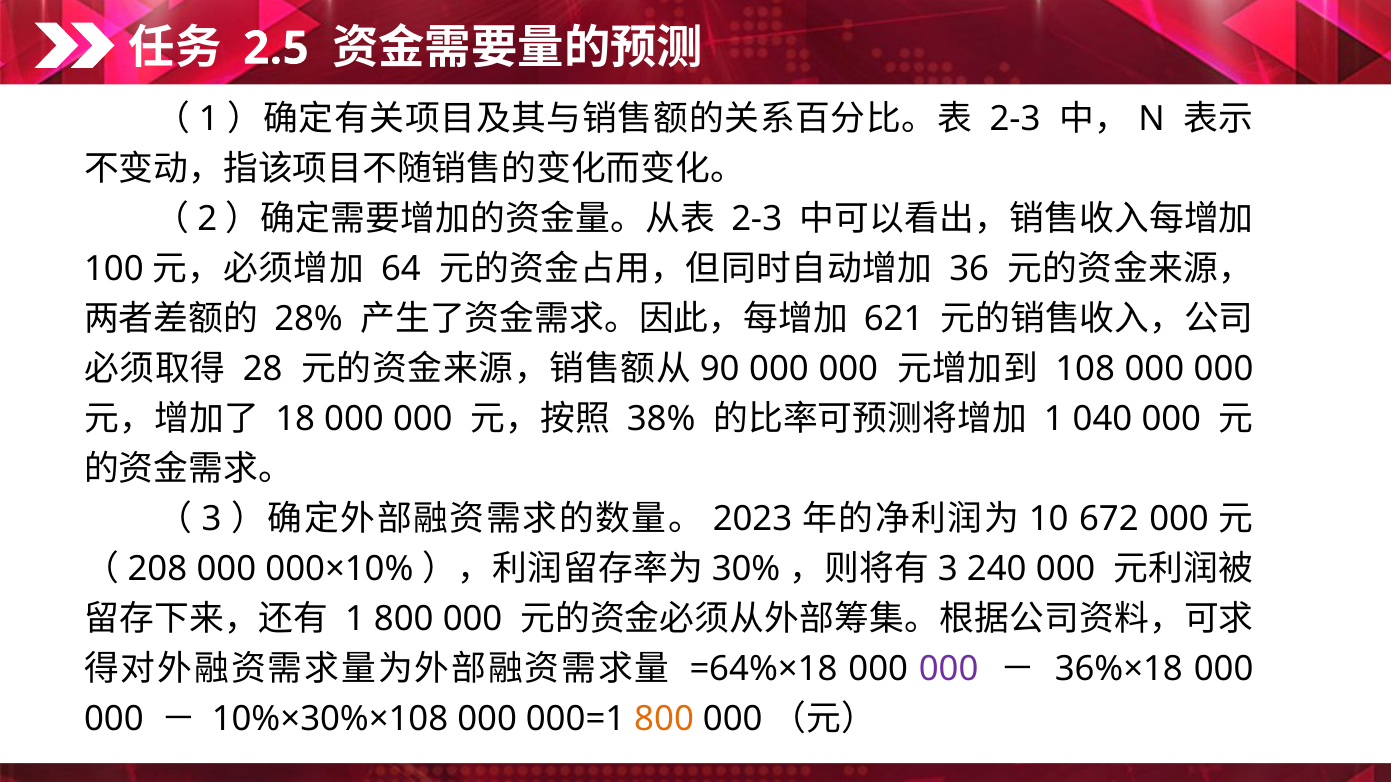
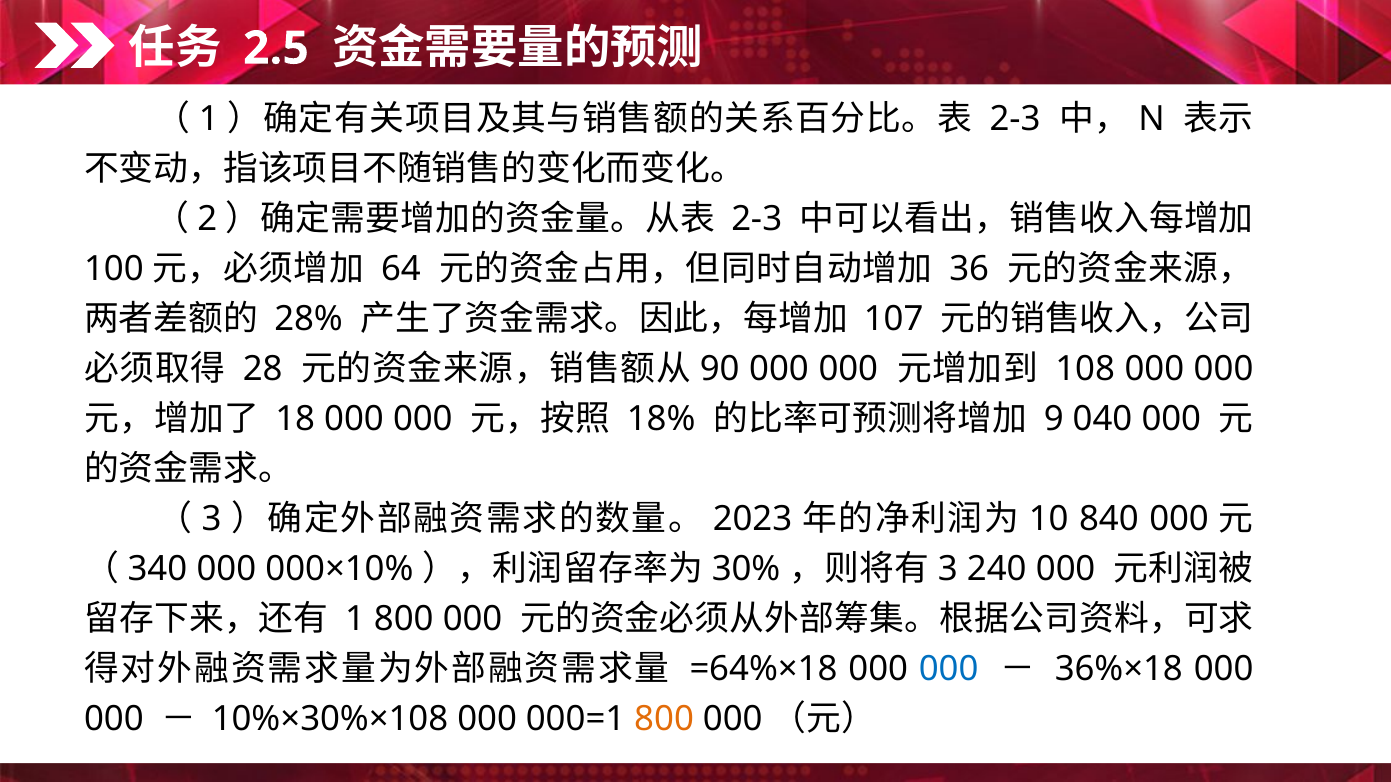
621: 621 -> 107
38%: 38% -> 18%
1 at (1054, 419): 1 -> 9
672: 672 -> 840
208: 208 -> 340
000 at (949, 669) colour: purple -> blue
